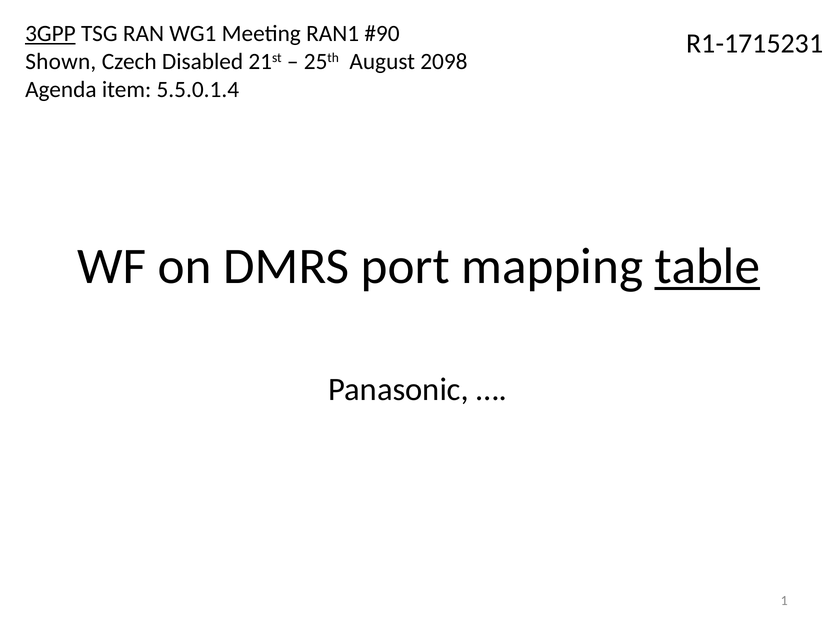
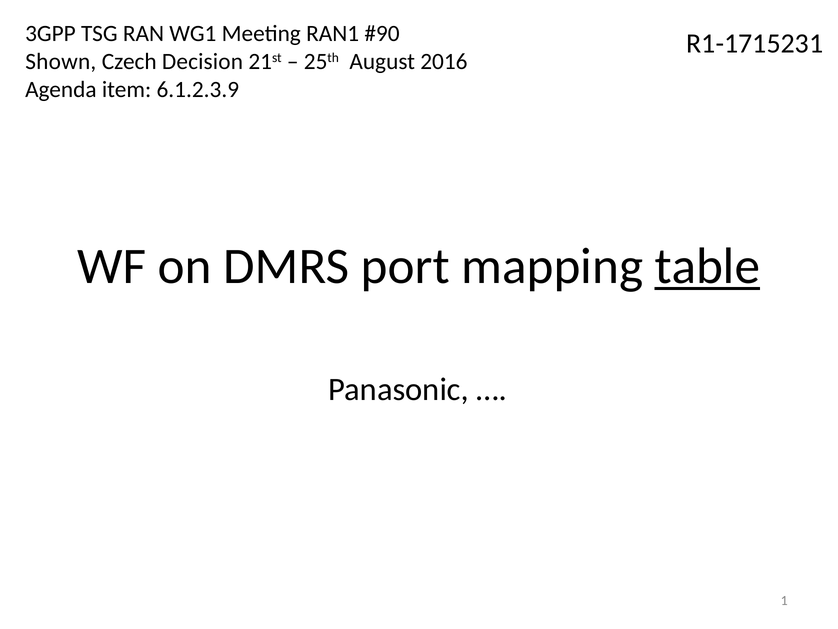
3GPP underline: present -> none
Disabled: Disabled -> Decision
2098: 2098 -> 2016
5.5.0.1.4: 5.5.0.1.4 -> 6.1.2.3.9
